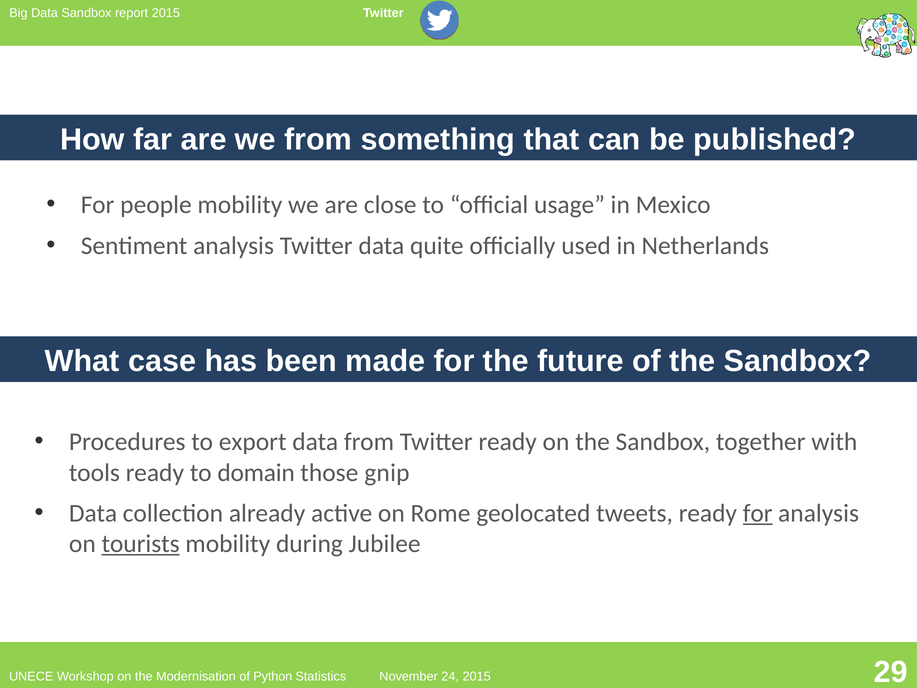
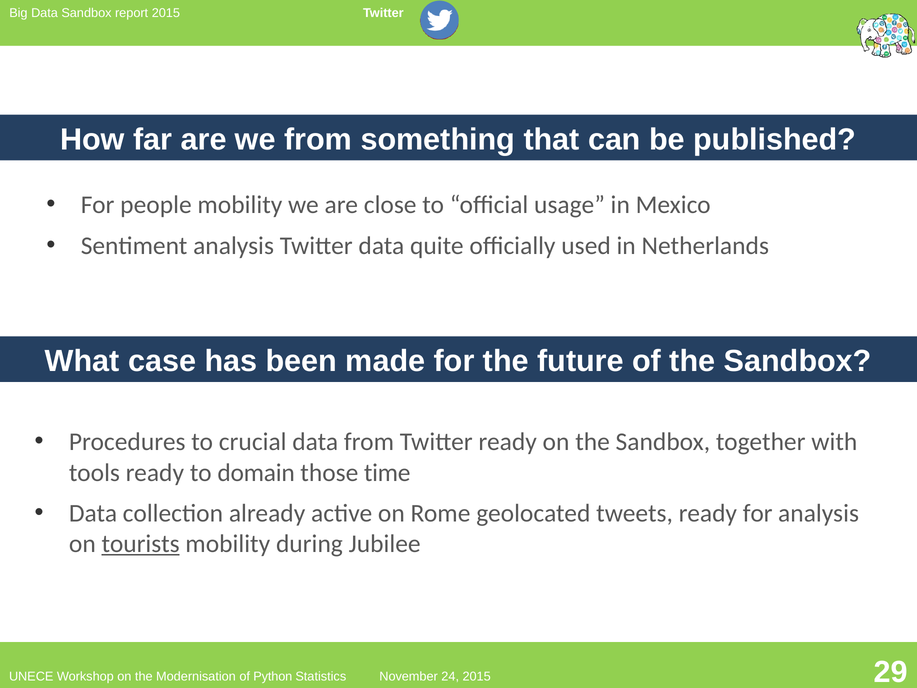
export: export -> crucial
gnip: gnip -> time
for at (758, 513) underline: present -> none
